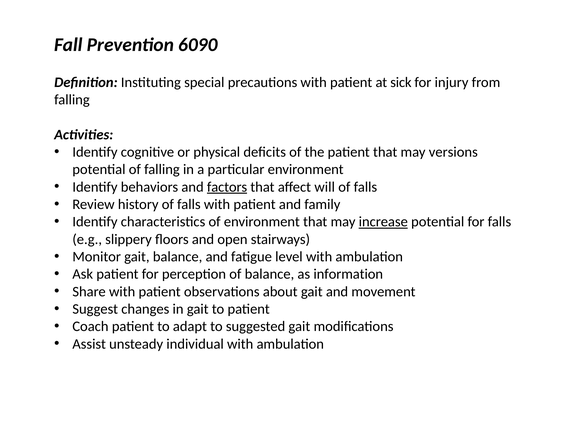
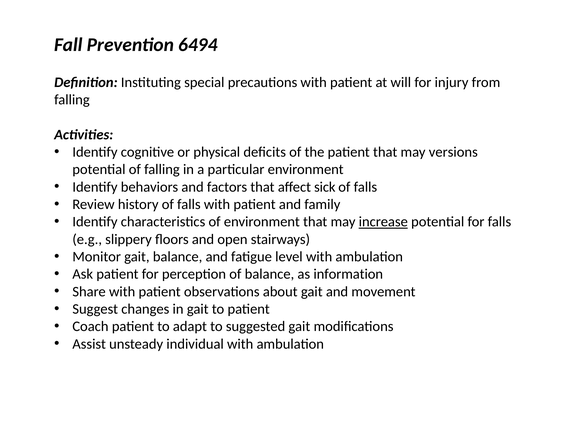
6090: 6090 -> 6494
sick: sick -> will
factors underline: present -> none
will: will -> sick
